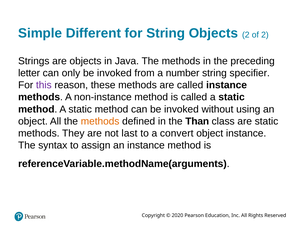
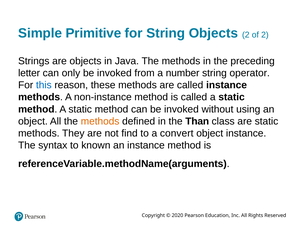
Different: Different -> Primitive
specifier: specifier -> operator
this colour: purple -> blue
last: last -> find
assign: assign -> known
